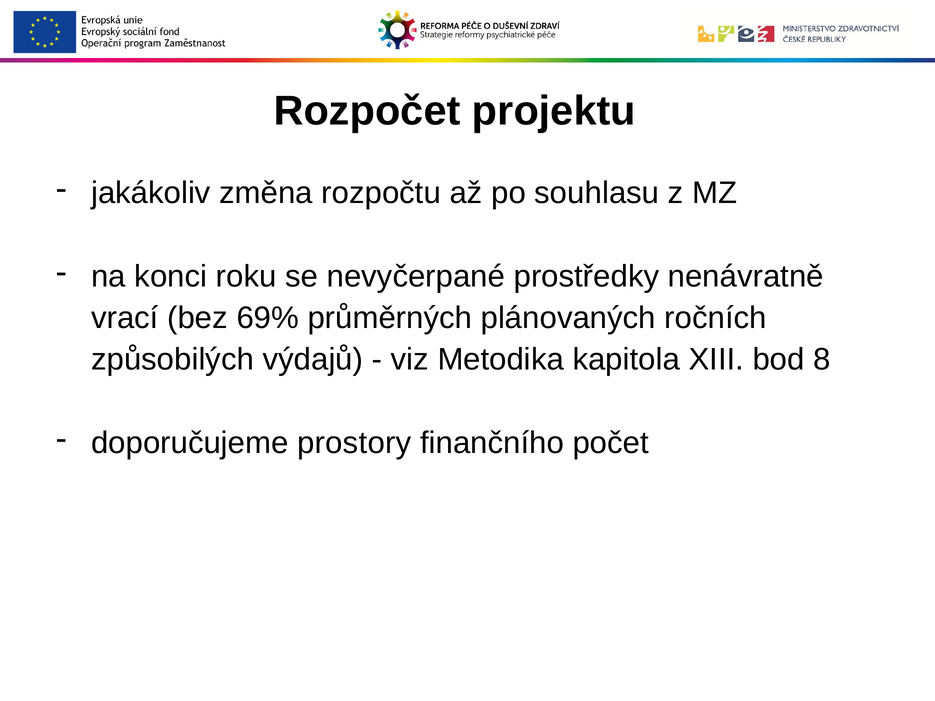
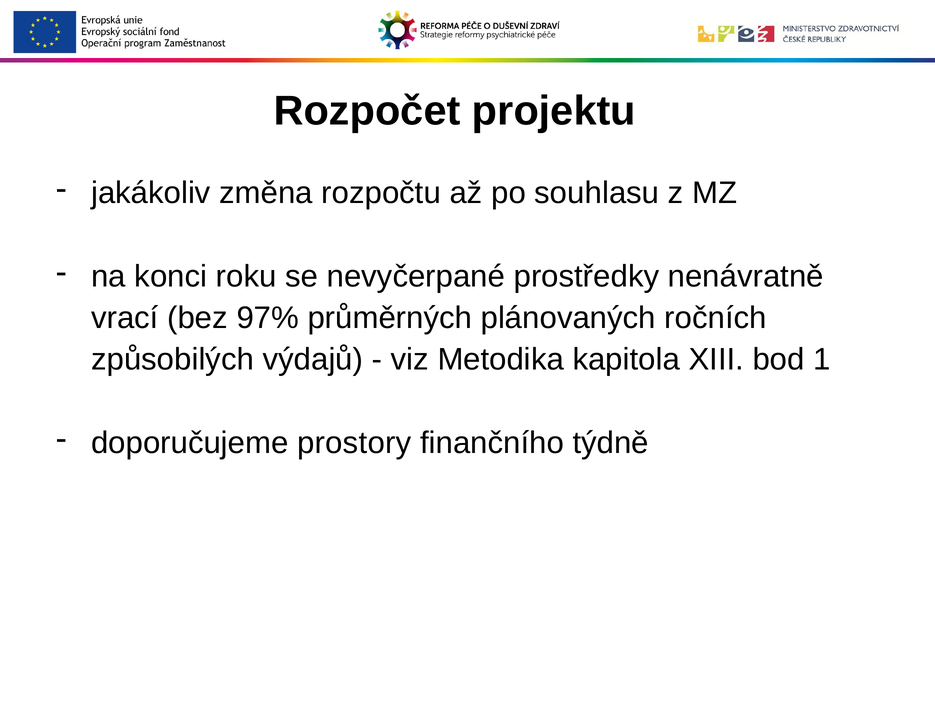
69%: 69% -> 97%
8: 8 -> 1
počet: počet -> týdně
